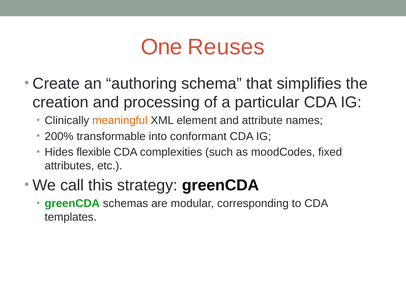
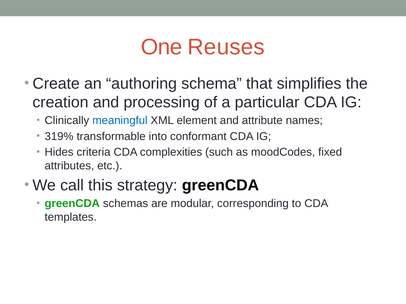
meaningful colour: orange -> blue
200%: 200% -> 319%
flexible: flexible -> criteria
